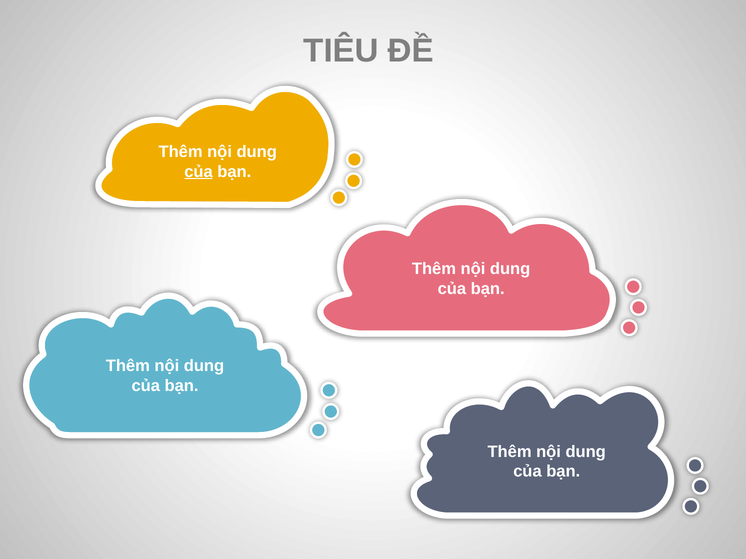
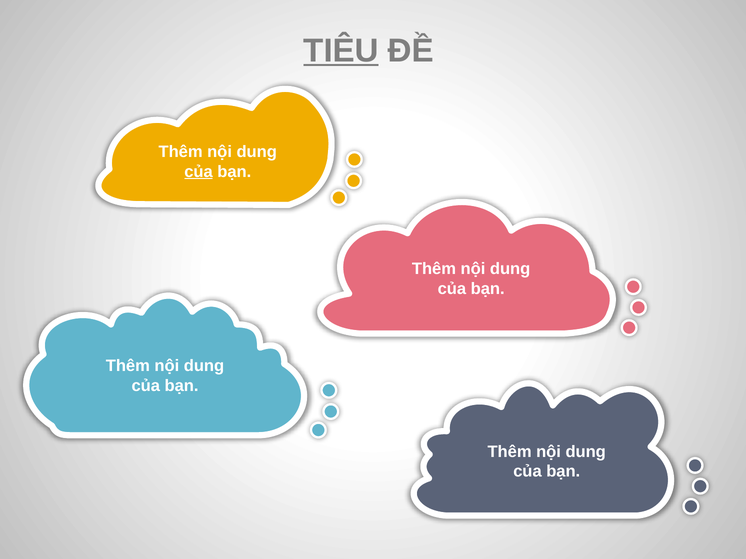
TIÊU underline: none -> present
